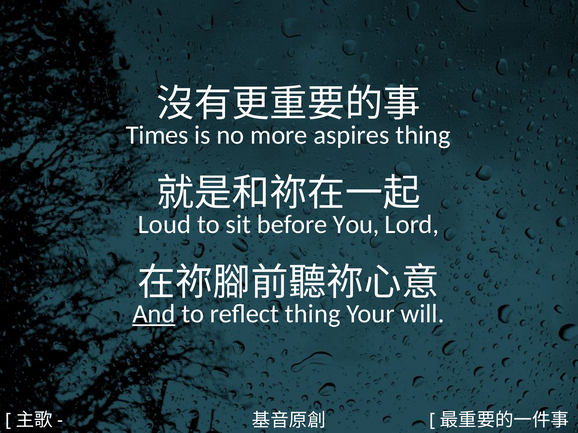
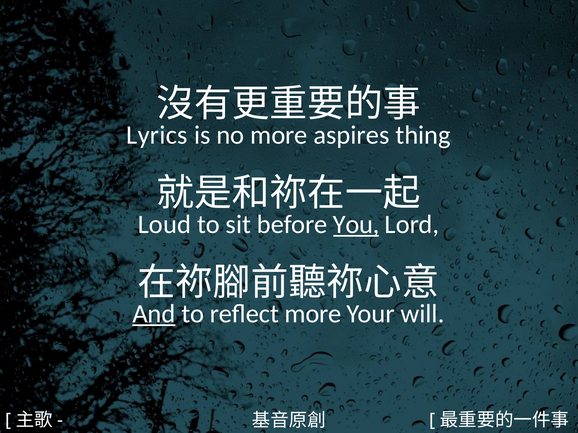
Times: Times -> Lyrics
You underline: none -> present
reflect thing: thing -> more
